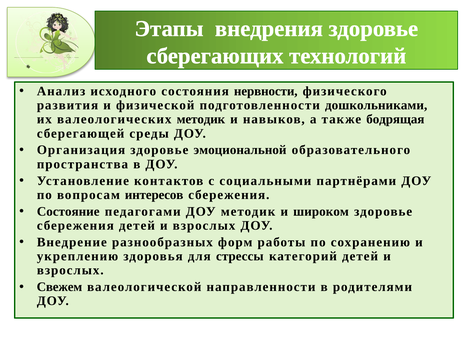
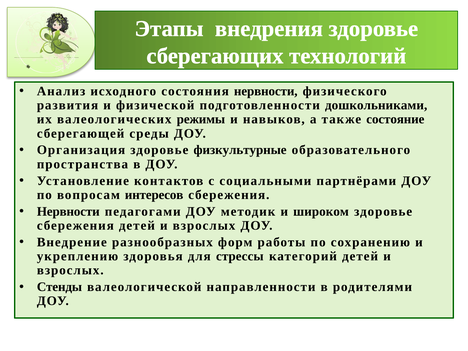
валеологических методик: методик -> режимы
бодрящая: бодрящая -> состояние
эмоциональной: эмоциональной -> физкультурные
Состояние at (68, 211): Состояние -> Нервности
Свежем: Свежем -> Стенды
